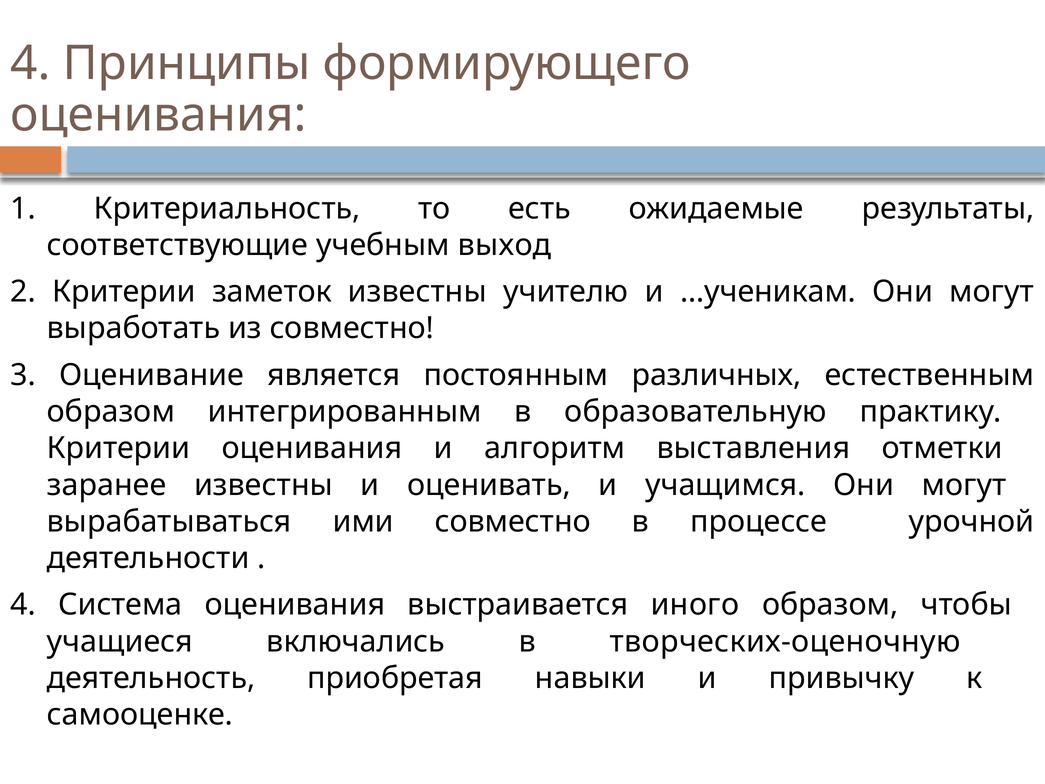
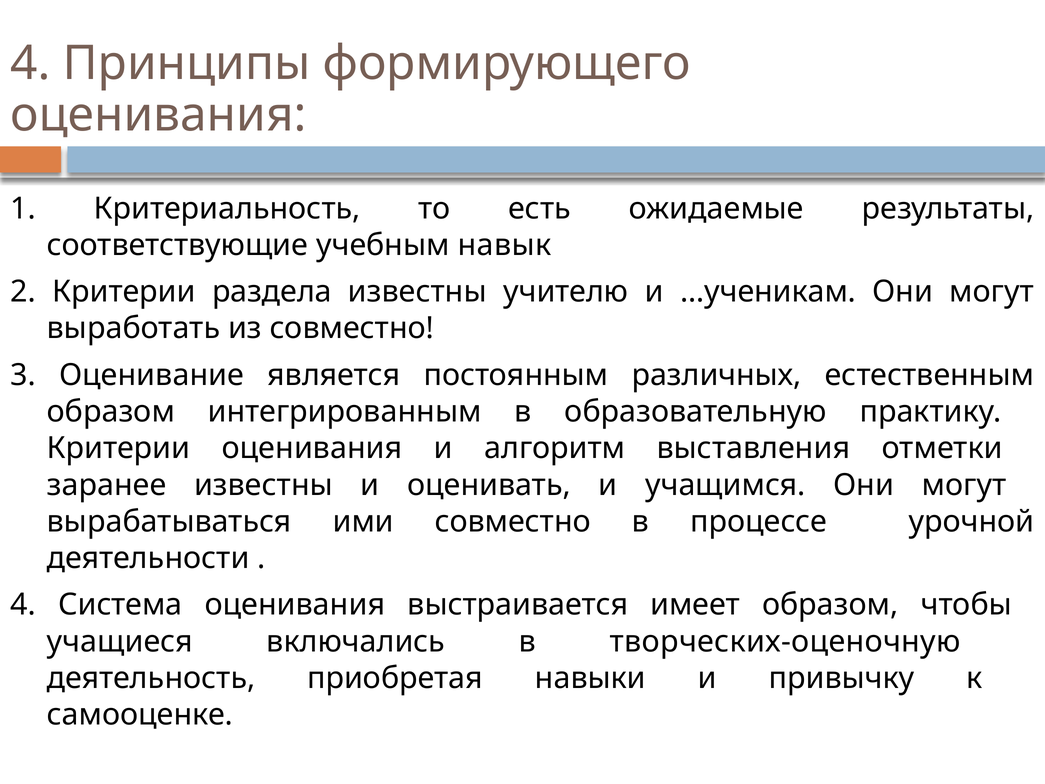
выход: выход -> навык
заметок: заметок -> раздела
иного: иного -> имеет
